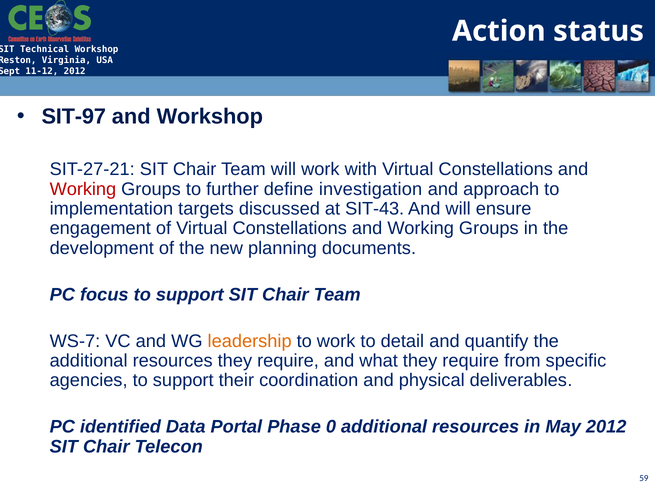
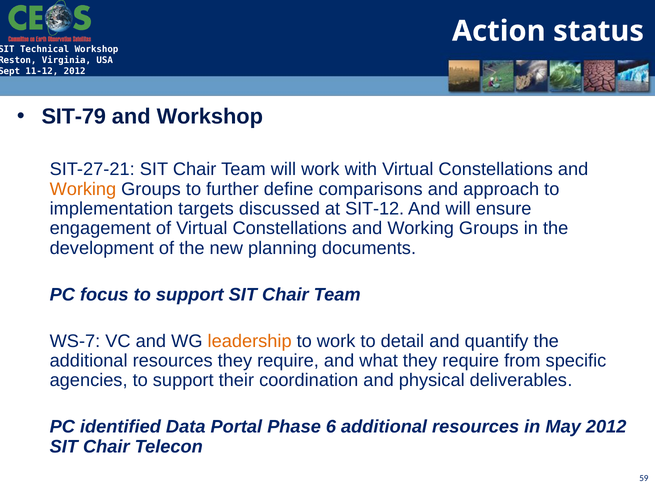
SIT-97: SIT-97 -> SIT-79
Working at (83, 189) colour: red -> orange
investigation: investigation -> comparisons
SIT-43: SIT-43 -> SIT-12
0: 0 -> 6
